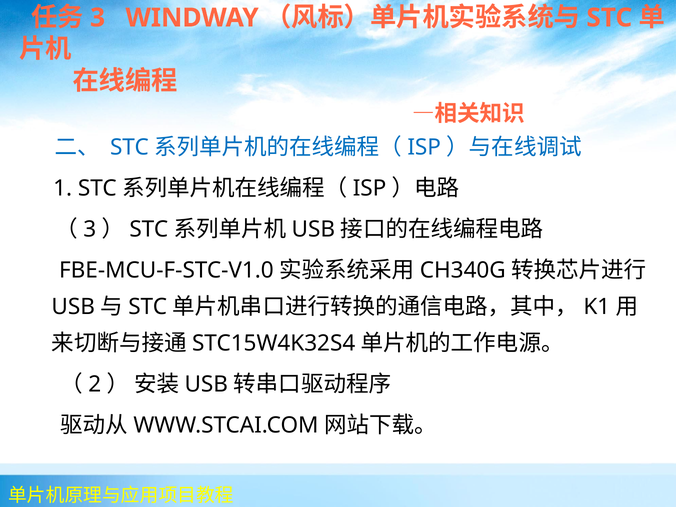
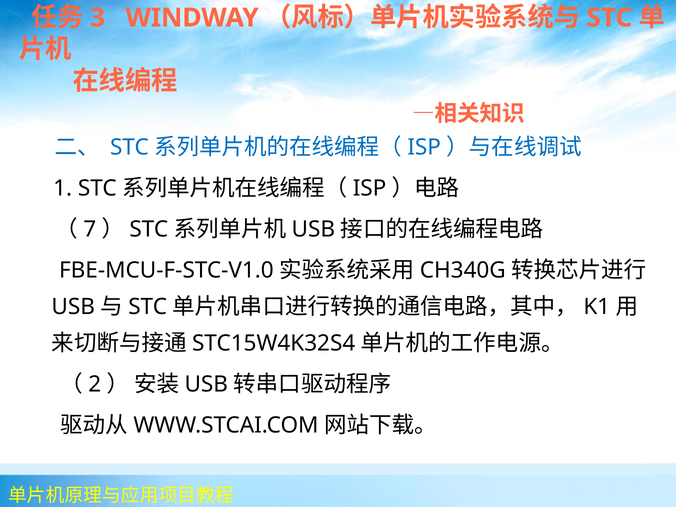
3 at (90, 229): 3 -> 7
